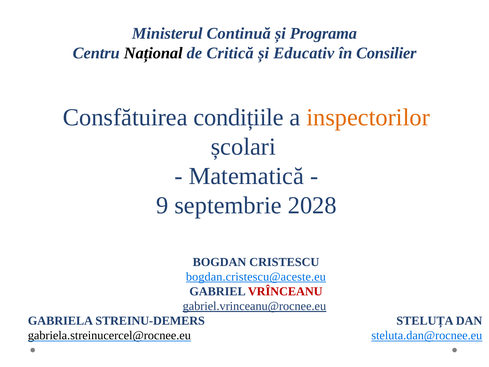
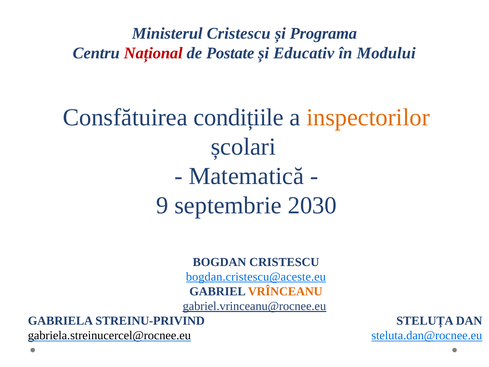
Ministerul Continuă: Continuă -> Cristescu
Național colour: black -> red
Critică: Critică -> Postate
Consilier: Consilier -> Modului
2028: 2028 -> 2030
VRÎNCEANU colour: red -> orange
STREINU-DEMERS: STREINU-DEMERS -> STREINU-PRIVIND
